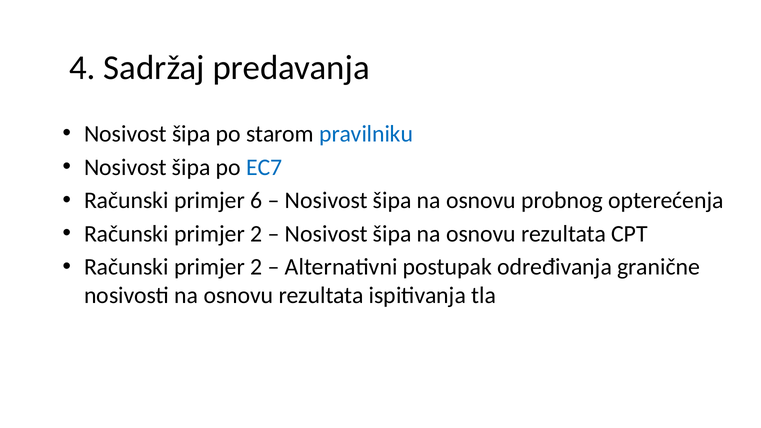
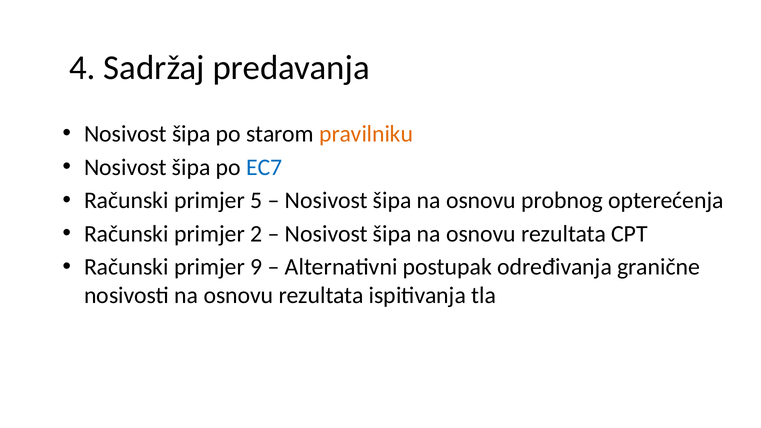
pravilniku colour: blue -> orange
6: 6 -> 5
2 at (256, 267): 2 -> 9
